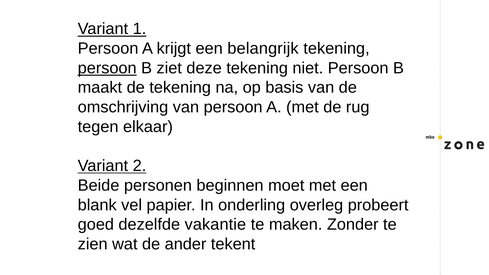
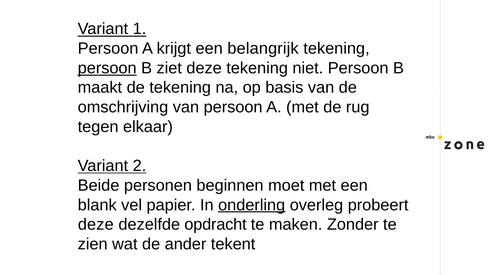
onderling underline: none -> present
goed at (96, 225): goed -> deze
vakantie: vakantie -> opdracht
